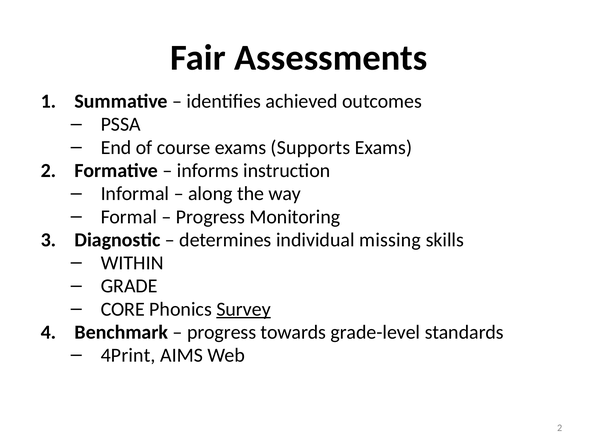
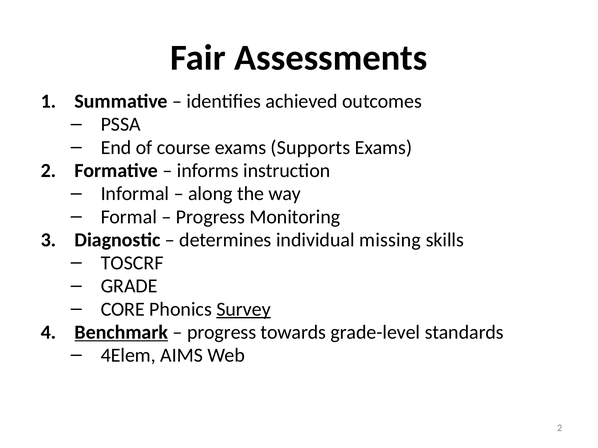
WITHIN: WITHIN -> TOSCRF
Benchmark underline: none -> present
4Print: 4Print -> 4Elem
